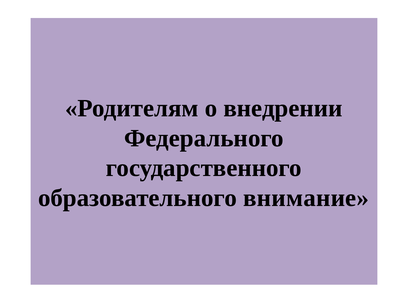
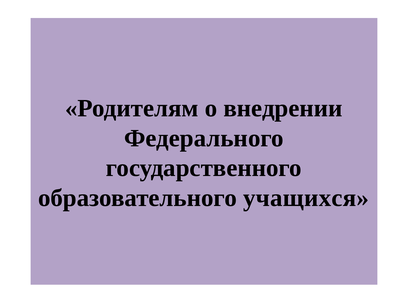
внимание: внимание -> учащихся
